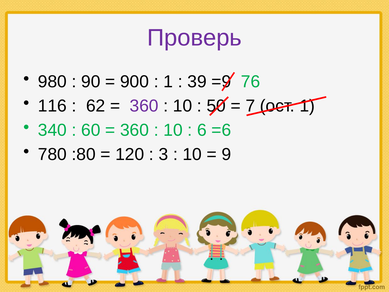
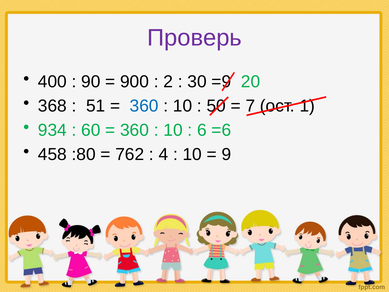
980: 980 -> 400
1 at (168, 82): 1 -> 2
39: 39 -> 30
76: 76 -> 20
116: 116 -> 368
62: 62 -> 51
360 at (144, 106) colour: purple -> blue
340: 340 -> 934
780: 780 -> 458
120: 120 -> 762
3: 3 -> 4
